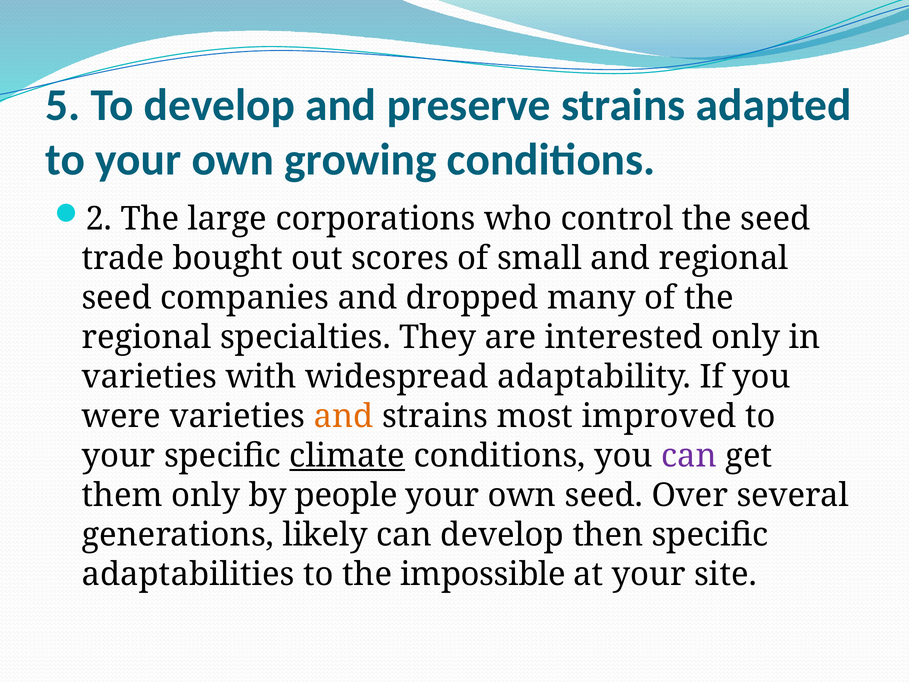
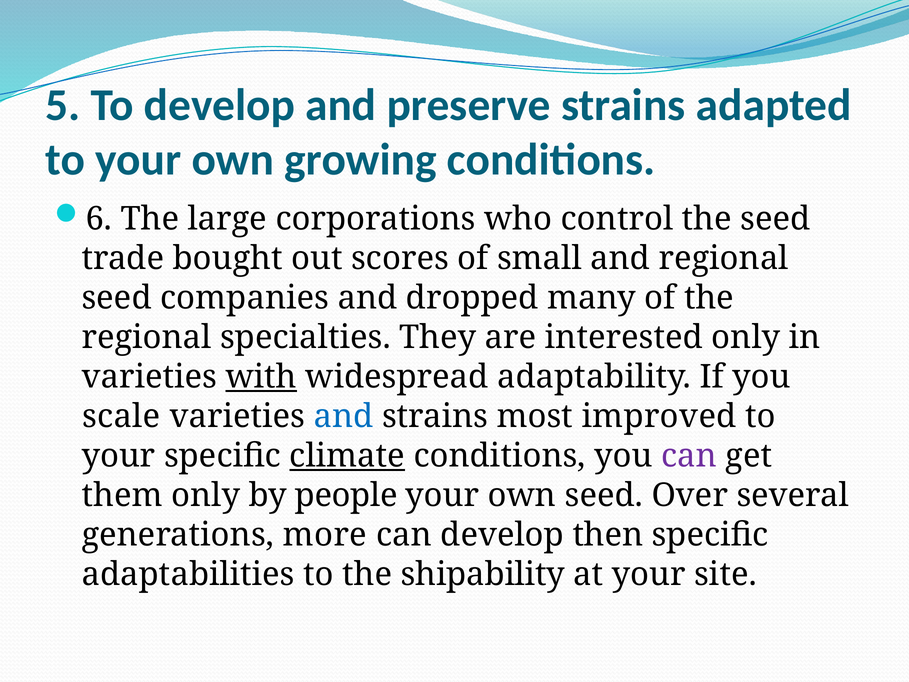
2: 2 -> 6
with underline: none -> present
were: were -> scale
and at (344, 416) colour: orange -> blue
likely: likely -> more
impossible: impossible -> shipability
